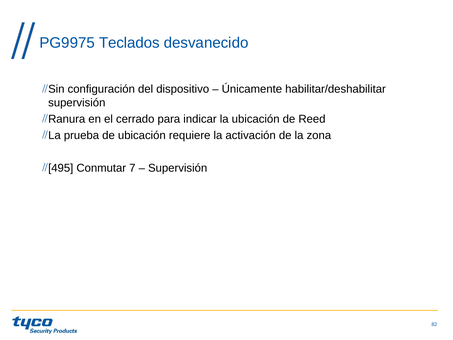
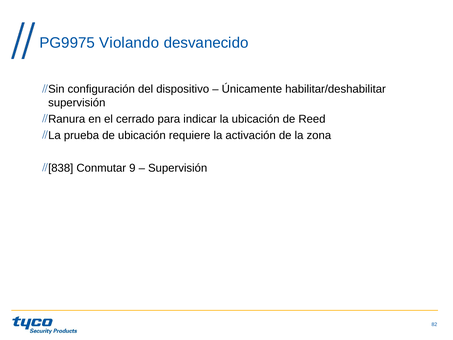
Teclados: Teclados -> Violando
495: 495 -> 838
7: 7 -> 9
